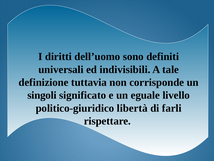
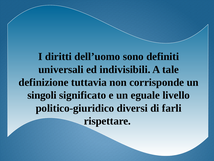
libertà: libertà -> diversi
